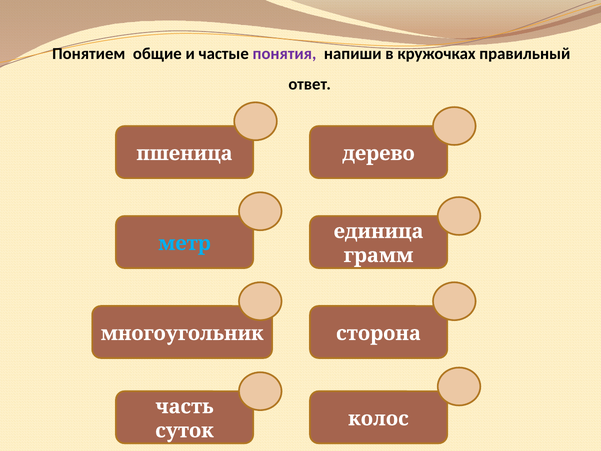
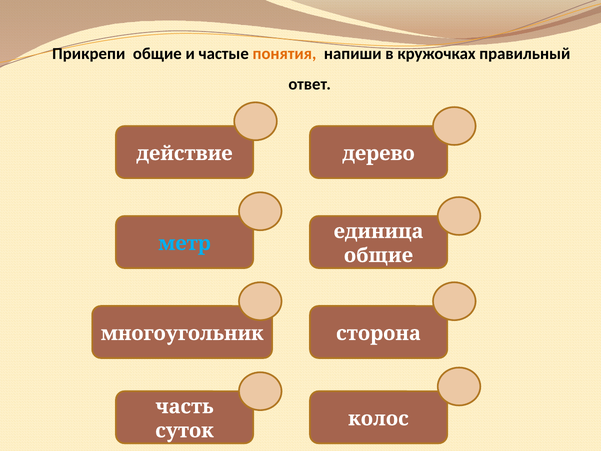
Понятием: Понятием -> Прикрепи
понятия colour: purple -> orange
пшеница: пшеница -> действие
грамм at (379, 255): грамм -> общие
